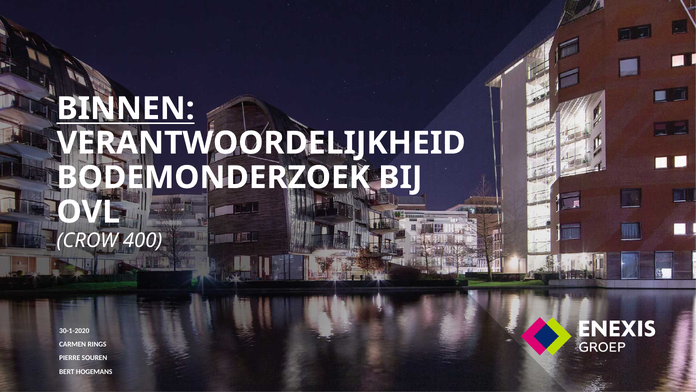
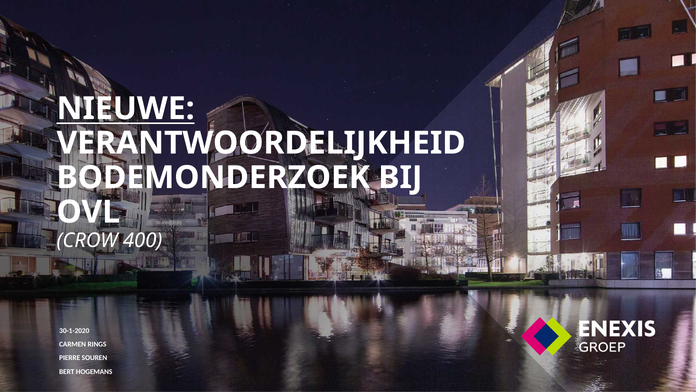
BINNEN: BINNEN -> NIEUWE
